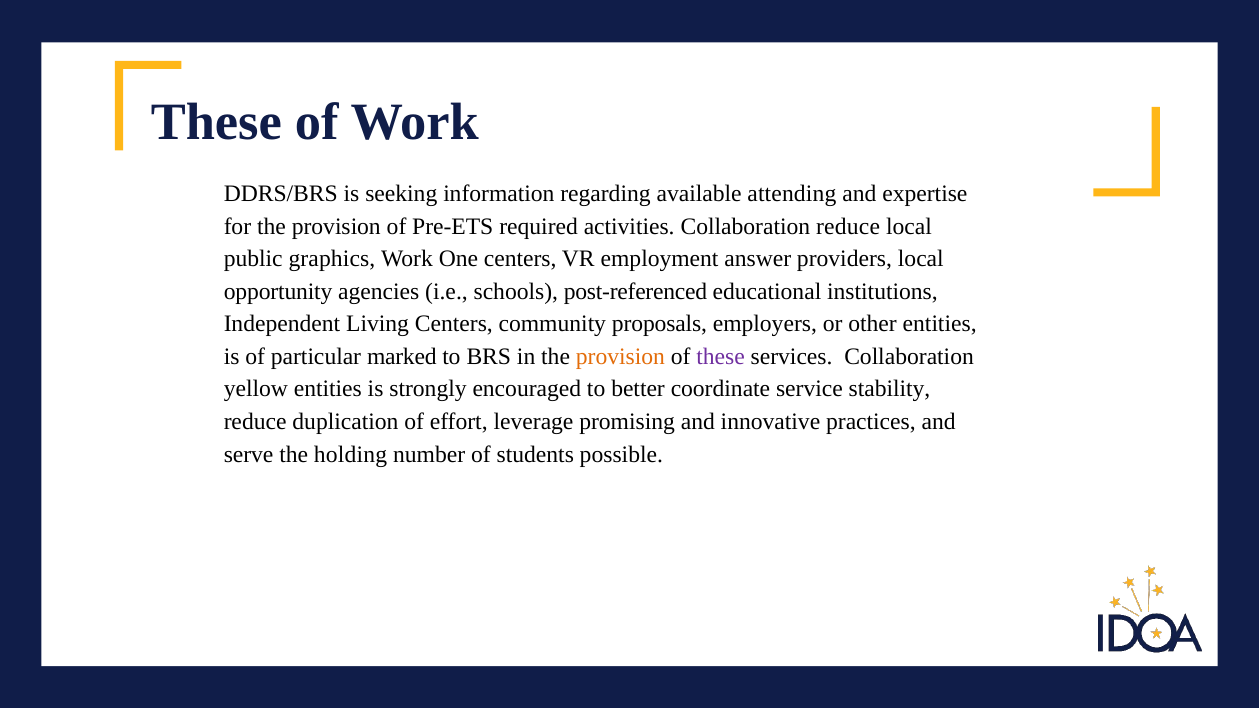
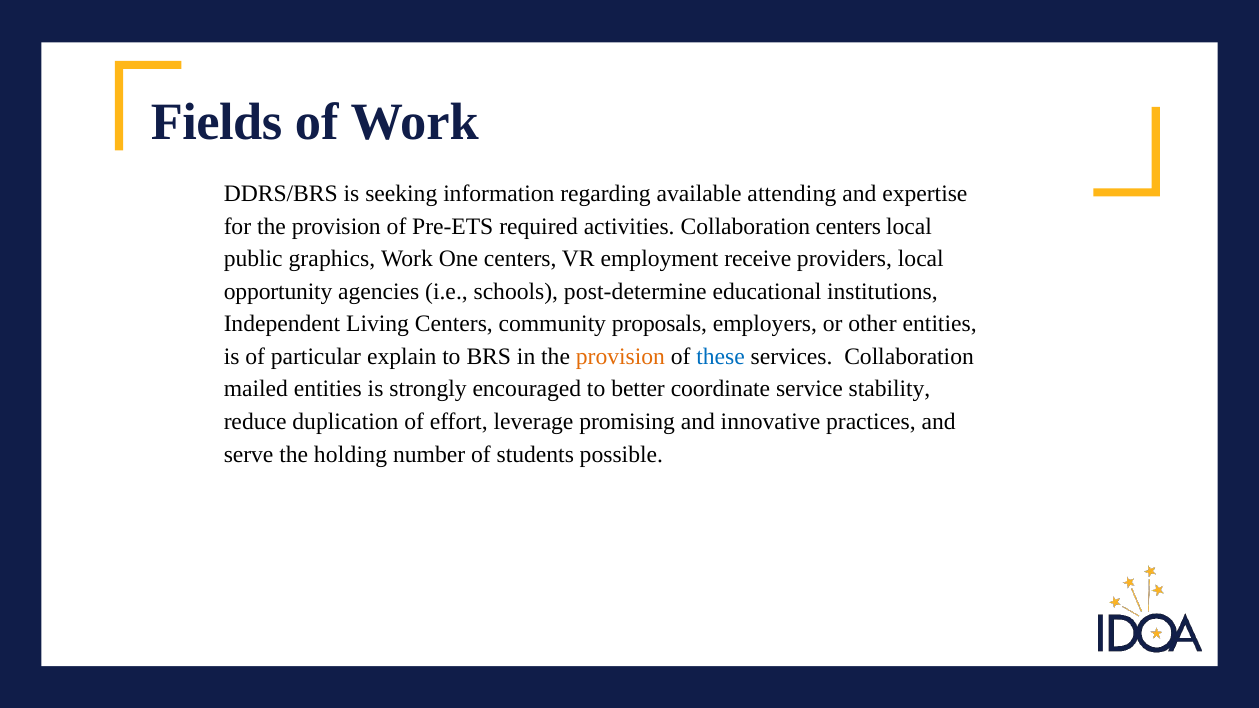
These at (216, 122): These -> Fields
Collaboration reduce: reduce -> centers
answer: answer -> receive
post-referenced: post-referenced -> post-determine
marked: marked -> explain
these at (721, 357) colour: purple -> blue
yellow: yellow -> mailed
